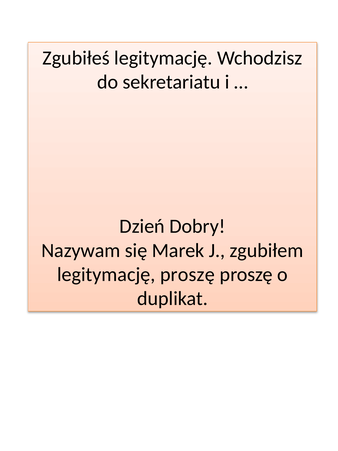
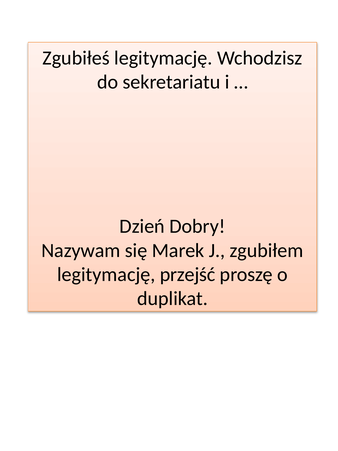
legitymację proszę: proszę -> przejść
